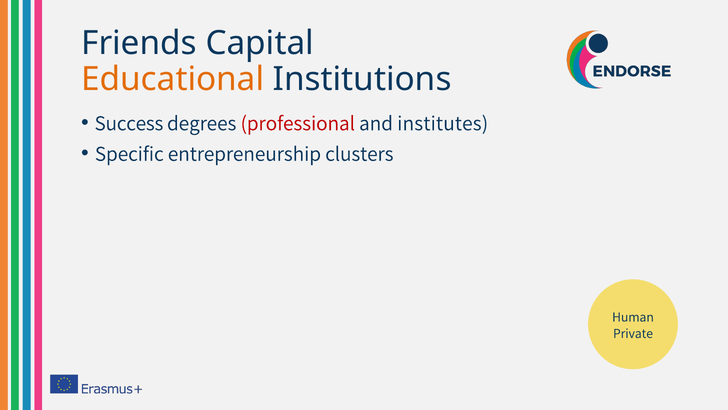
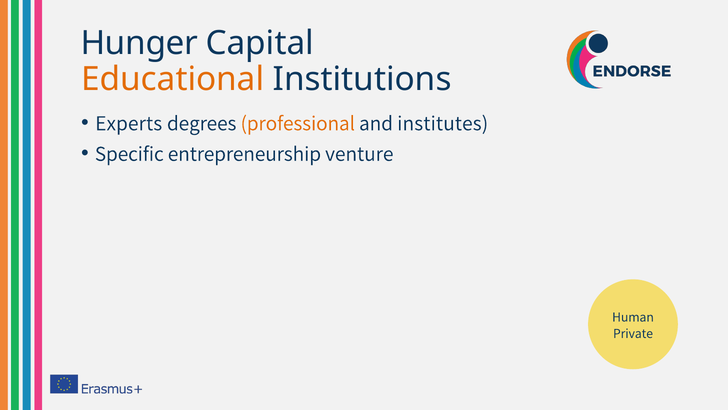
Friends: Friends -> Hunger
Success: Success -> Experts
professional colour: red -> orange
clusters: clusters -> venture
